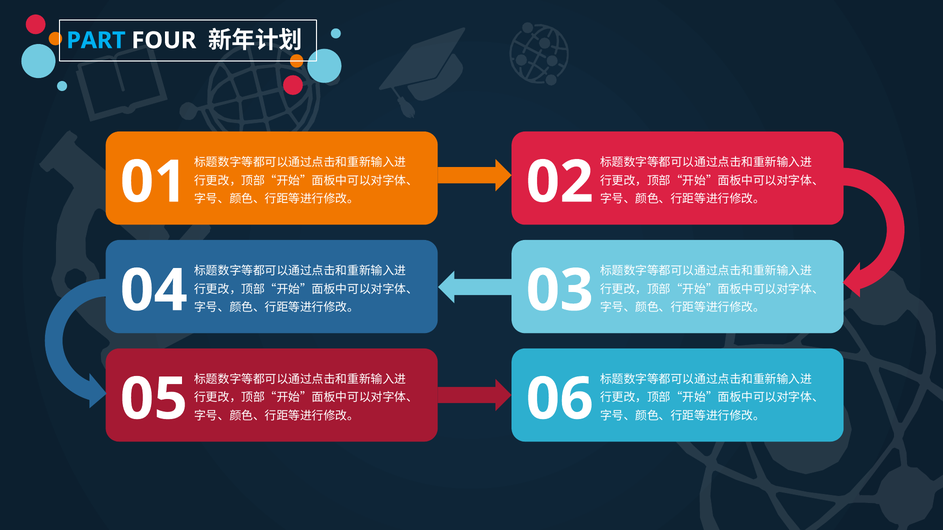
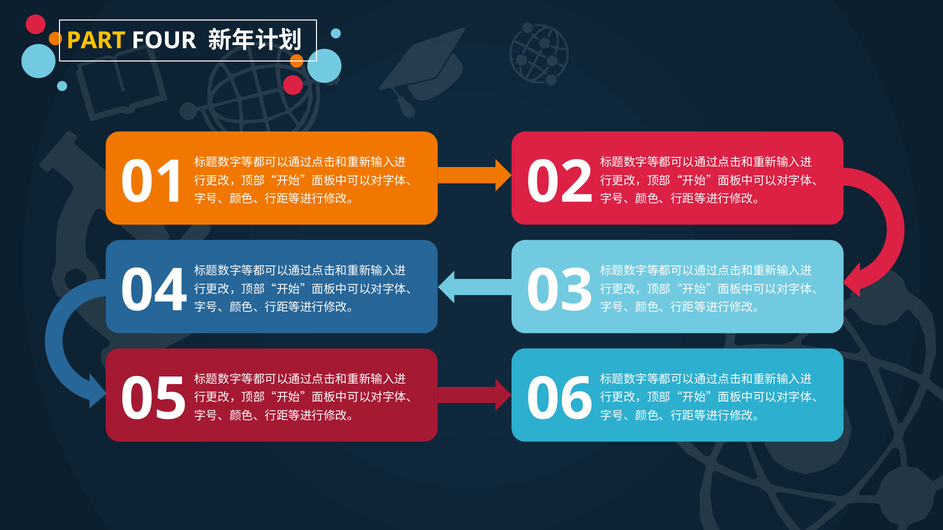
PART colour: light blue -> yellow
